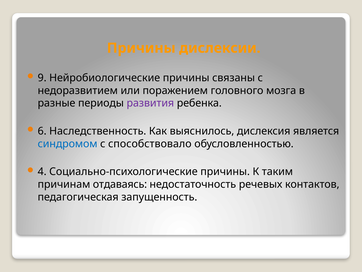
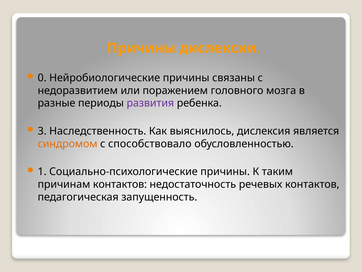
9: 9 -> 0
6: 6 -> 3
синдромом colour: blue -> orange
4: 4 -> 1
причинам отдаваясь: отдаваясь -> контактов
